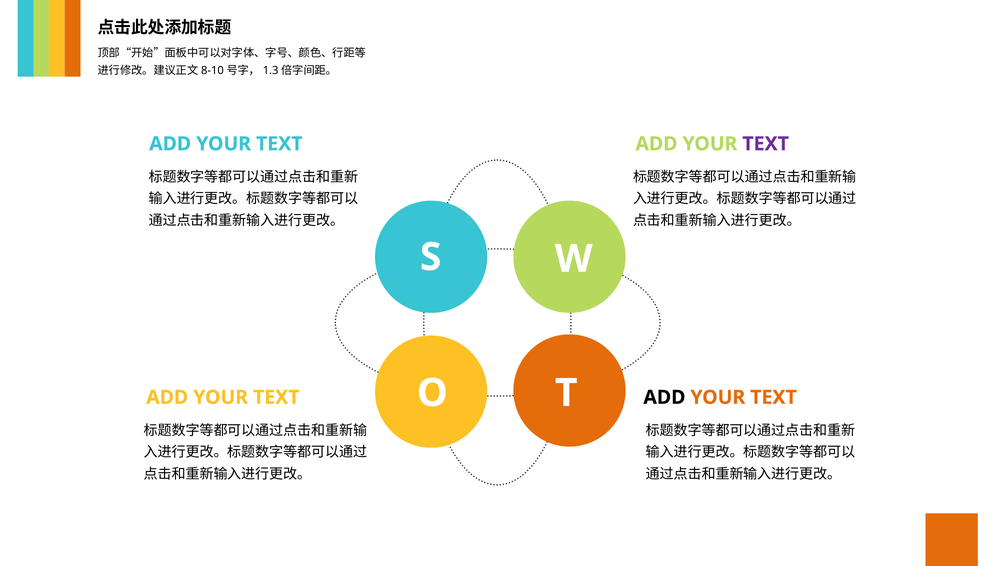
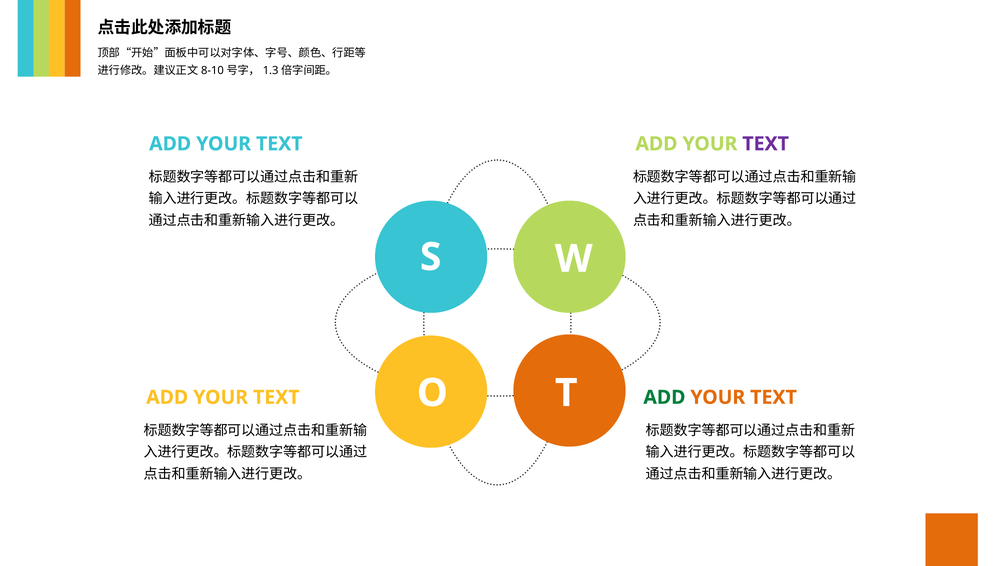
ADD at (664, 397) colour: black -> green
